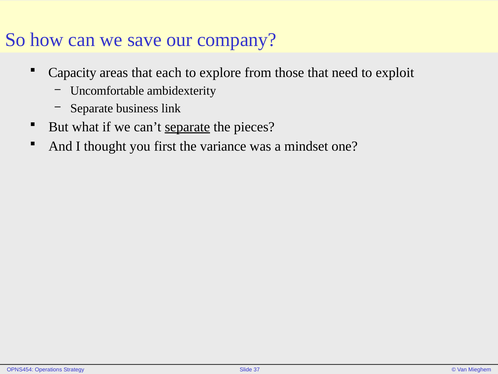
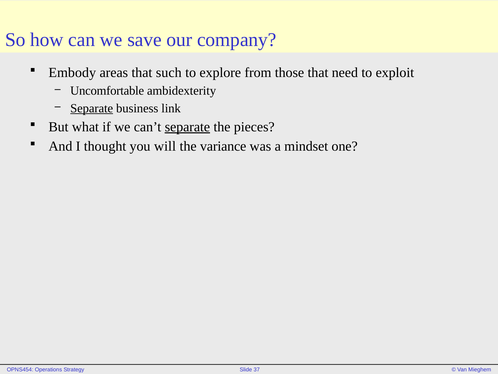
Capacity: Capacity -> Embody
each: each -> such
Separate at (92, 108) underline: none -> present
first: first -> will
